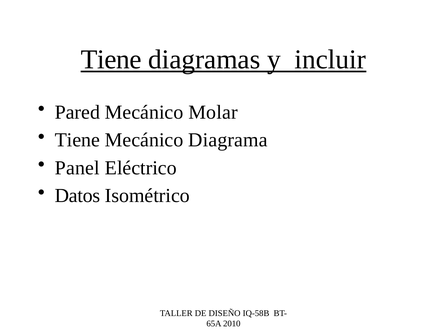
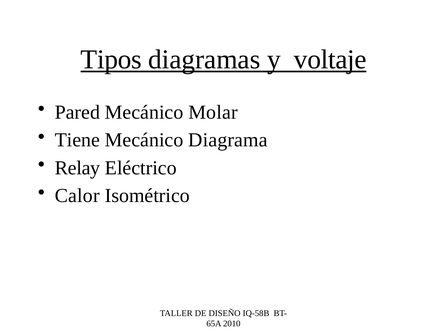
Tiene at (111, 60): Tiene -> Tipos
incluir: incluir -> voltaje
Panel: Panel -> Relay
Datos: Datos -> Calor
